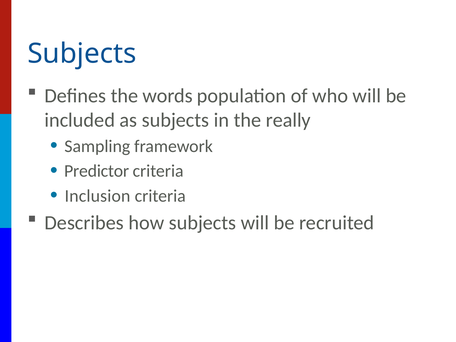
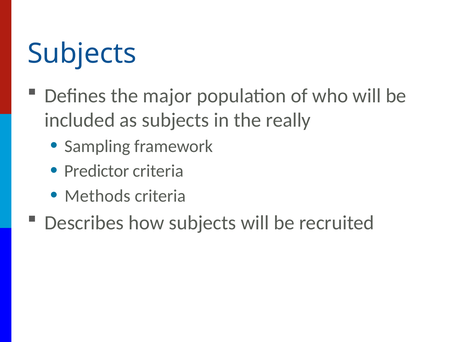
words: words -> major
Inclusion: Inclusion -> Methods
